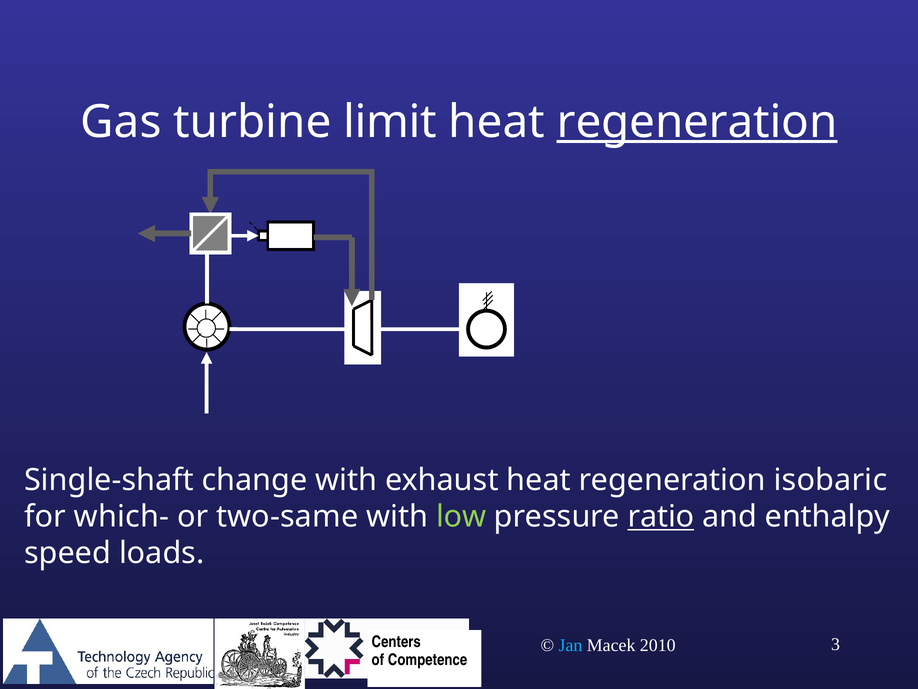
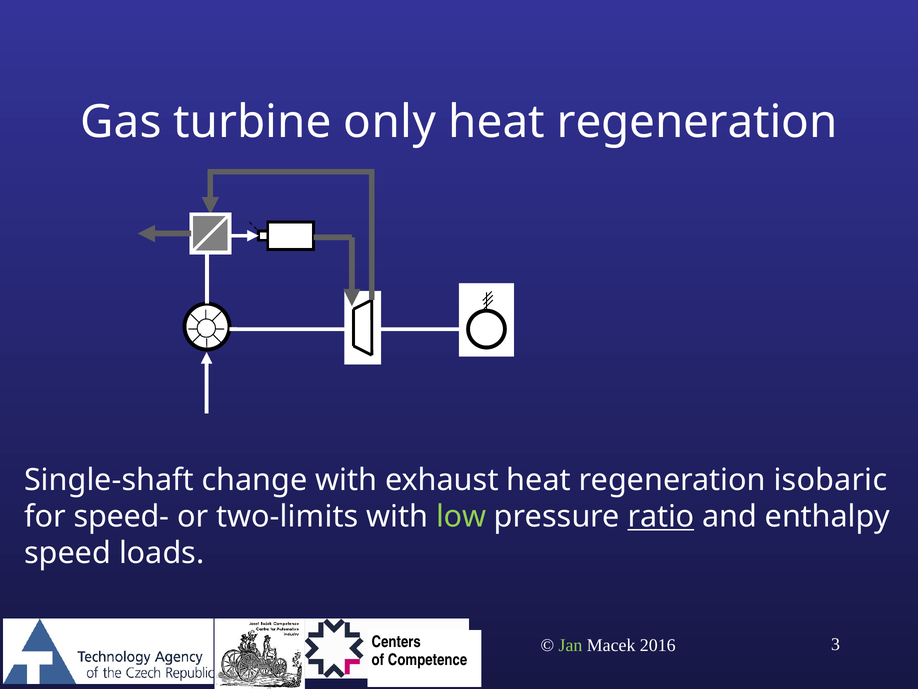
limit: limit -> only
regeneration at (697, 122) underline: present -> none
which-: which- -> speed-
two-same: two-same -> two-limits
Jan colour: light blue -> light green
2010: 2010 -> 2016
